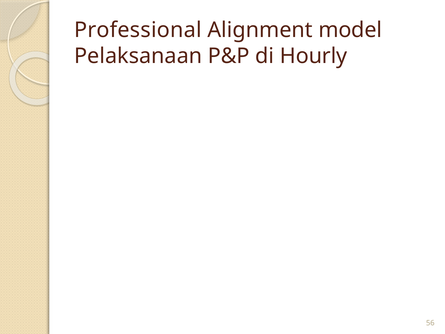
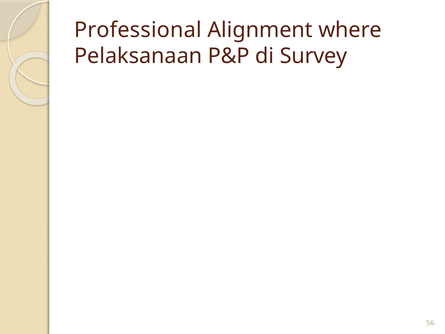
model: model -> where
Hourly: Hourly -> Survey
